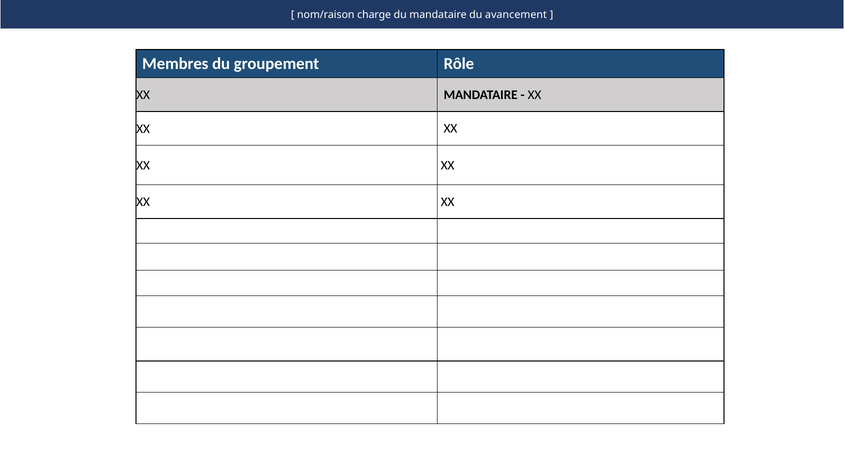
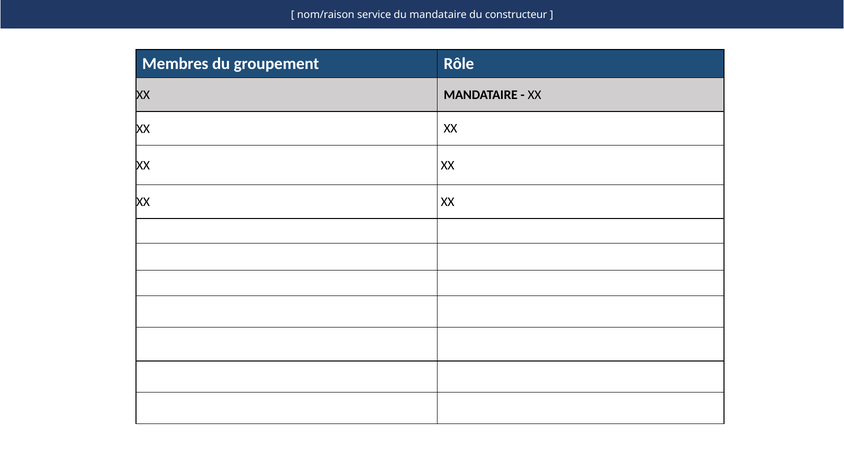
charge: charge -> service
avancement: avancement -> constructeur
